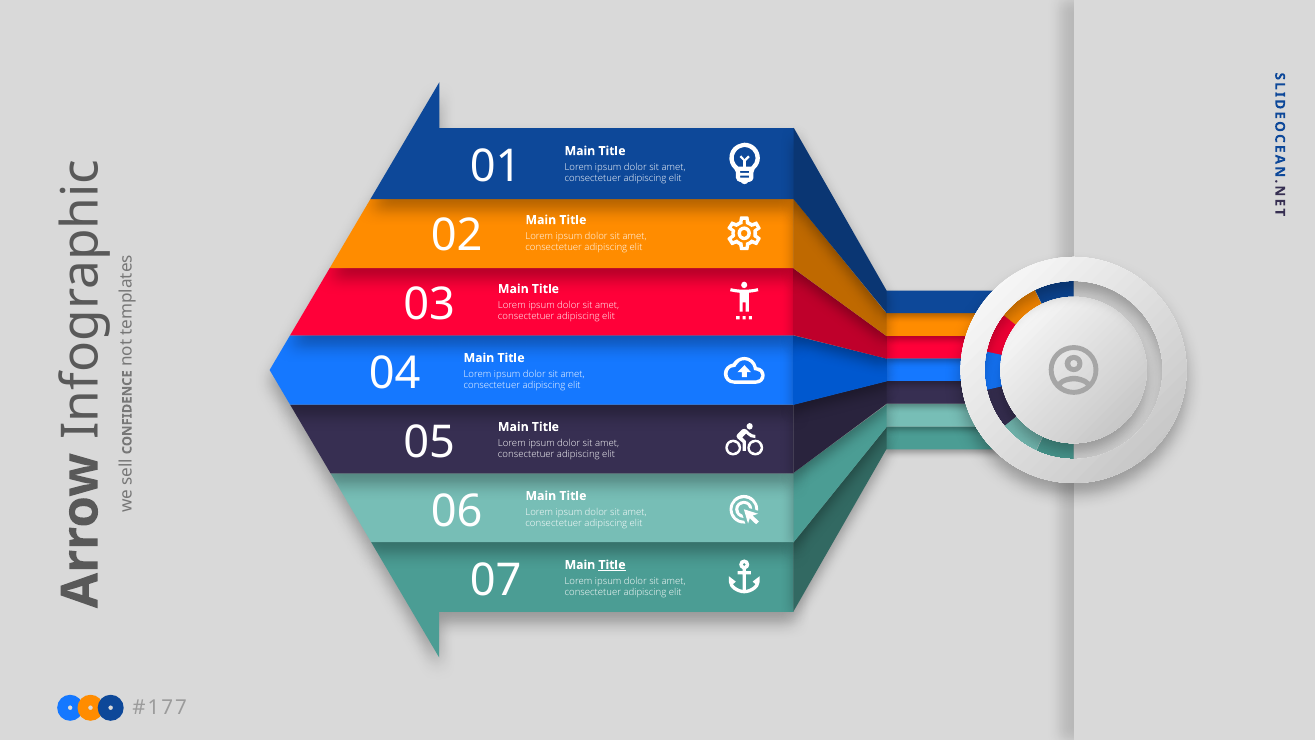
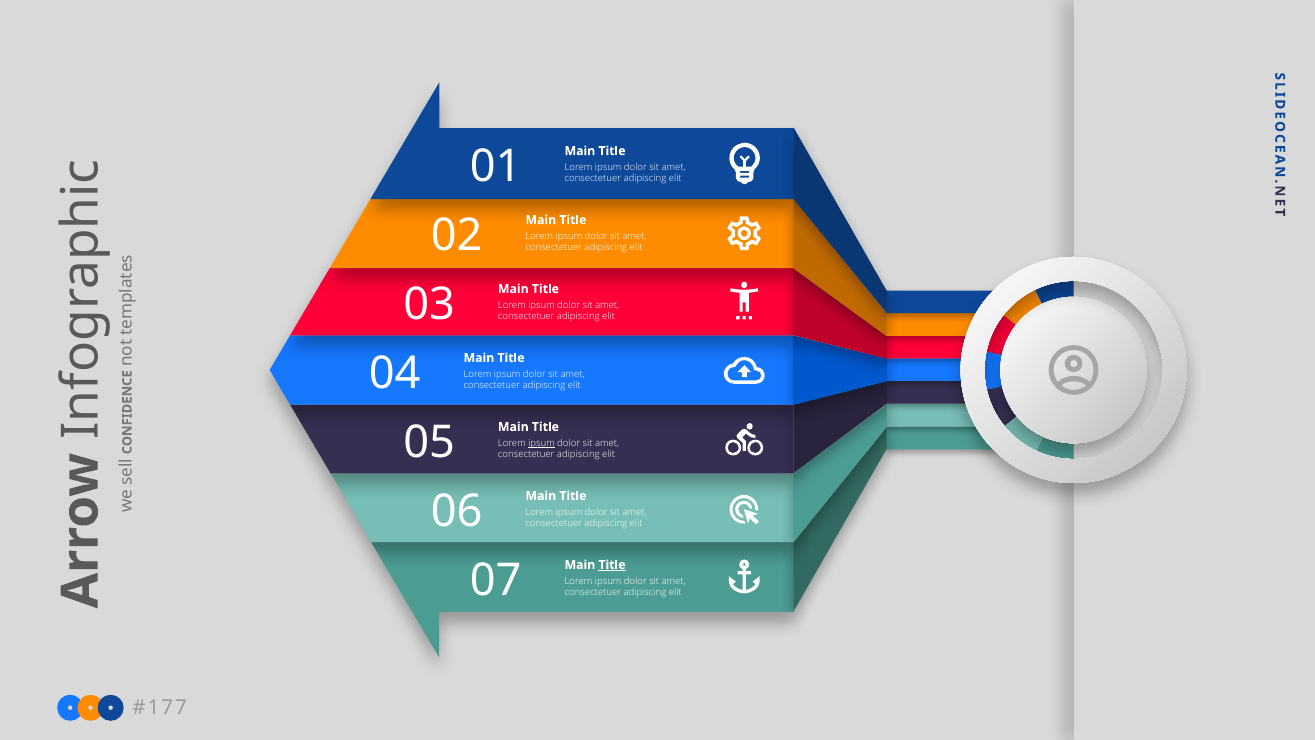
ipsum at (542, 443) underline: none -> present
